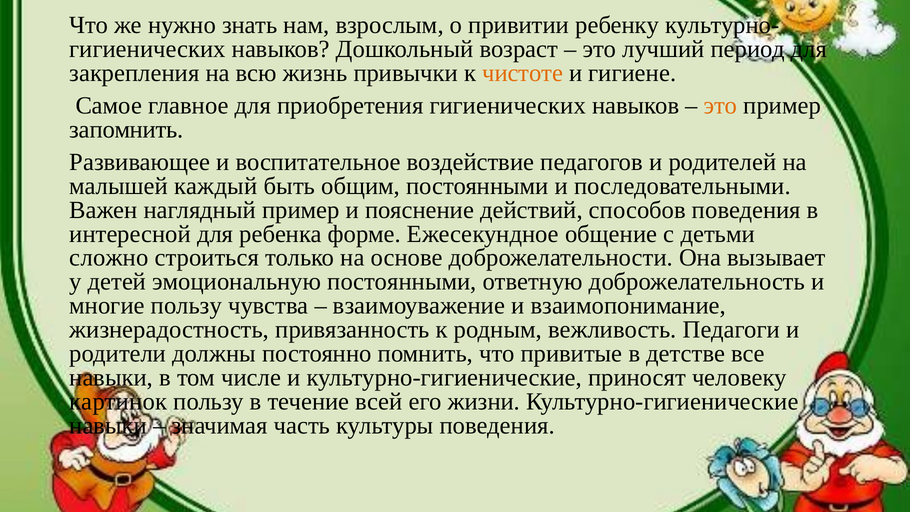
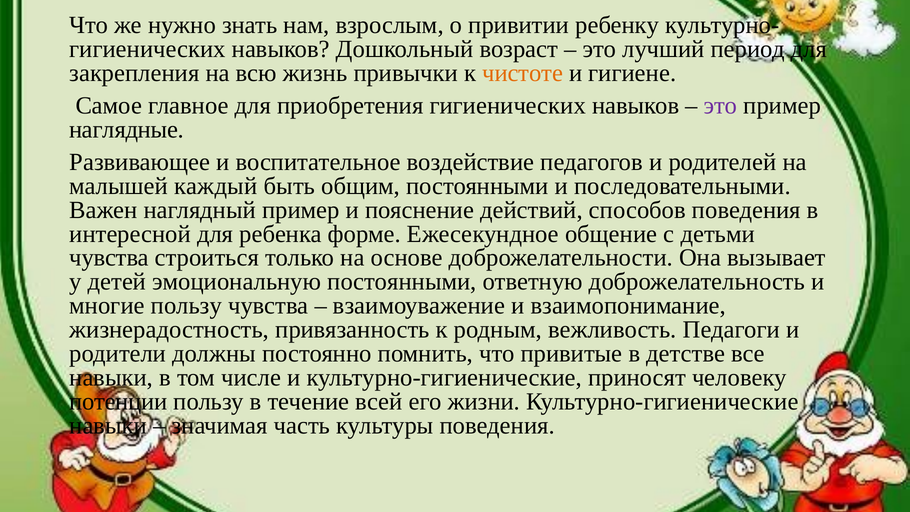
это at (721, 106) colour: orange -> purple
запомнить: запомнить -> наглядные
сложно at (109, 258): сложно -> чувства
картинок: картинок -> потенции
